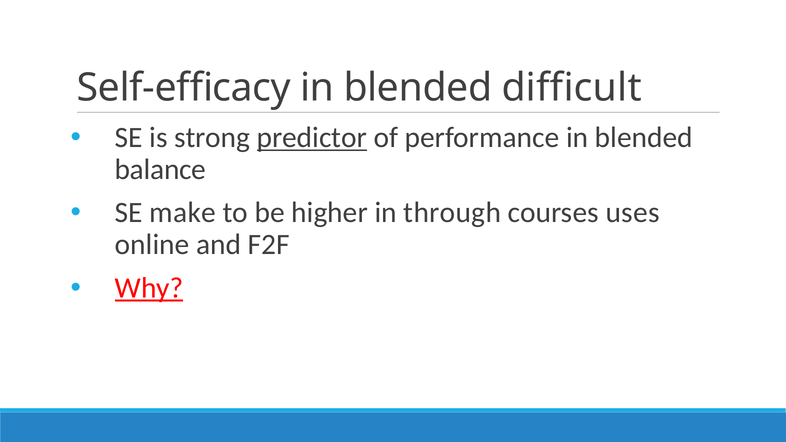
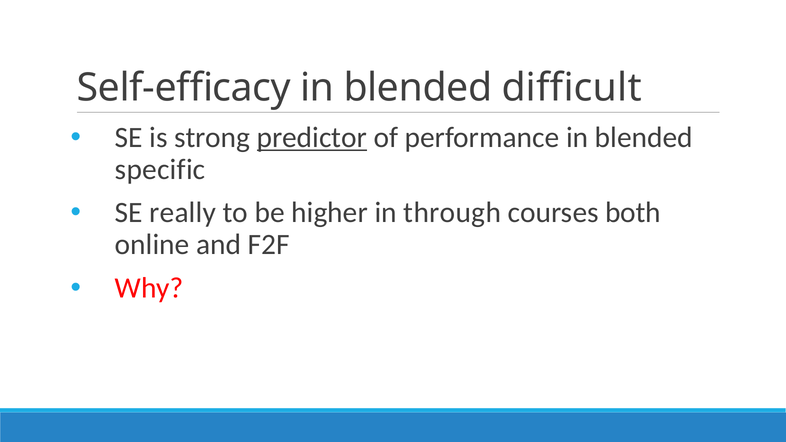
balance: balance -> specific
make: make -> really
uses: uses -> both
Why underline: present -> none
